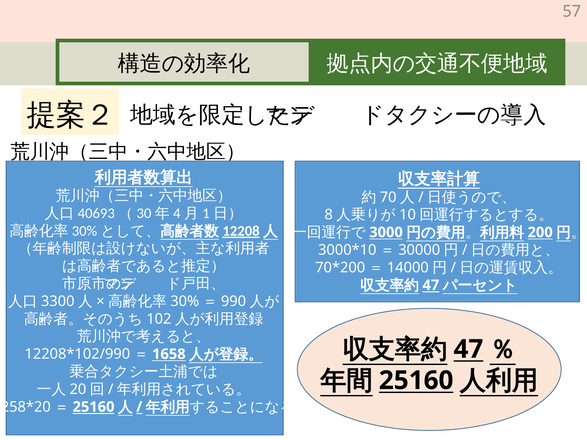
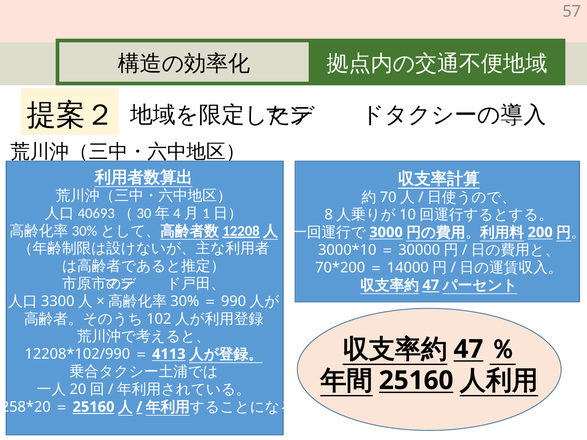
1658: 1658 -> 4113
